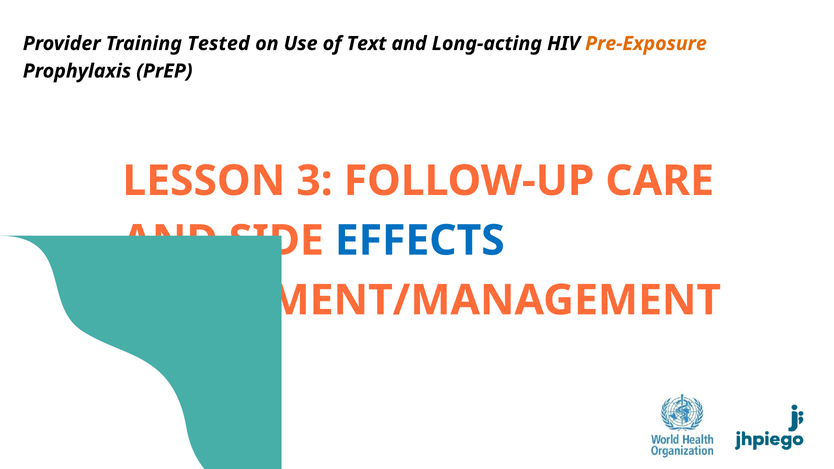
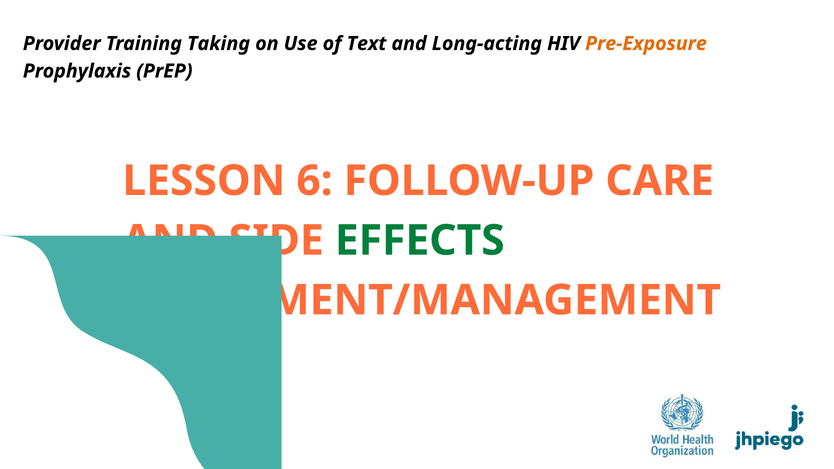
Tested: Tested -> Taking
3: 3 -> 6
EFFECTS colour: blue -> green
